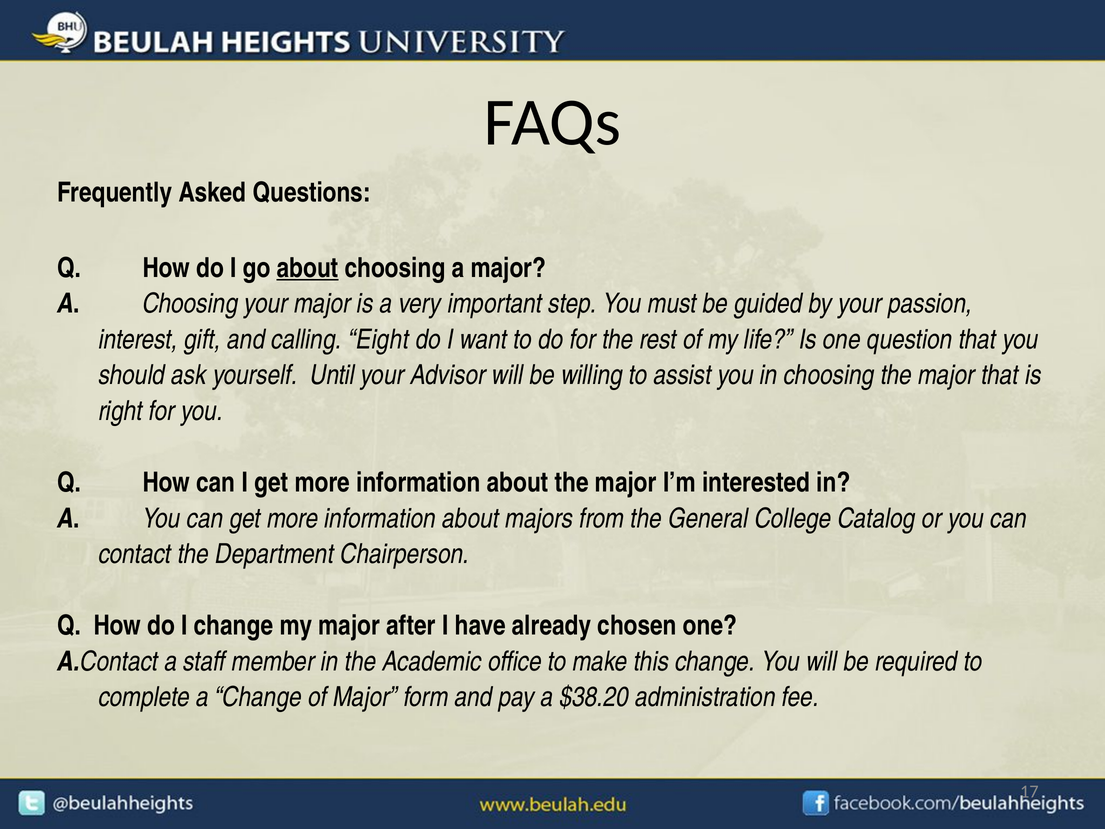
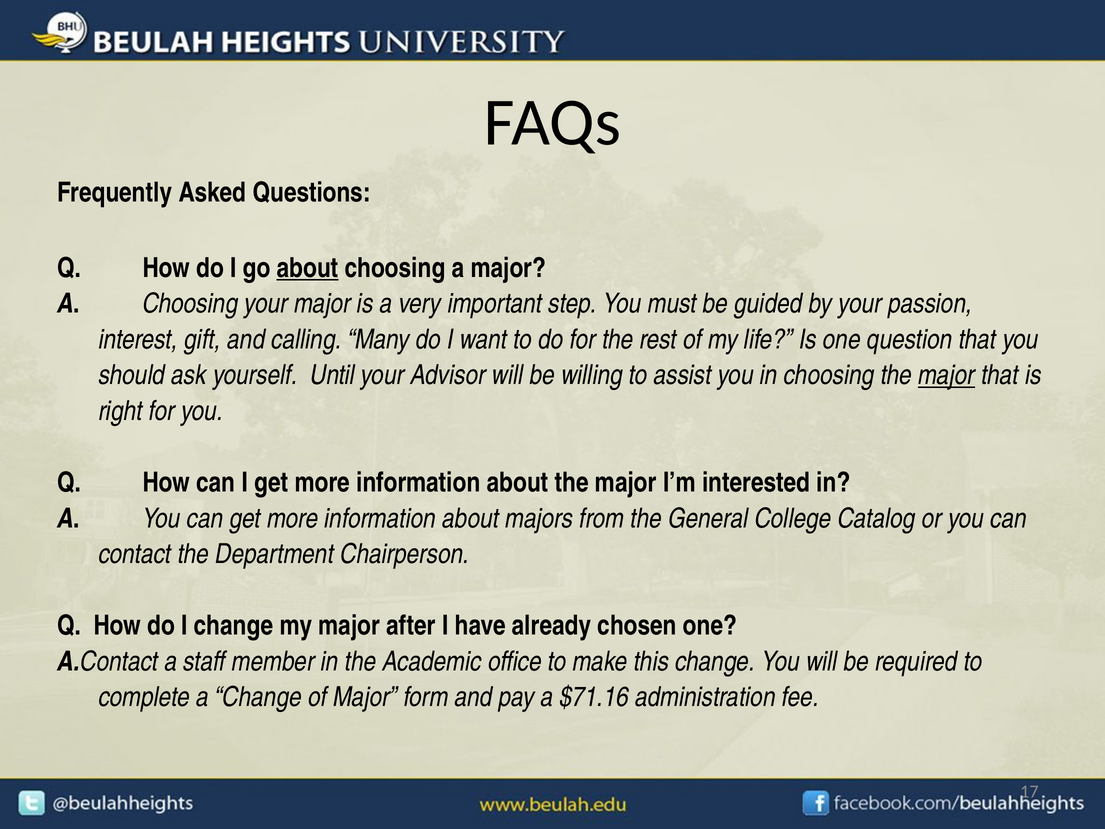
Eight: Eight -> Many
major at (946, 375) underline: none -> present
$38.20: $38.20 -> $71.16
